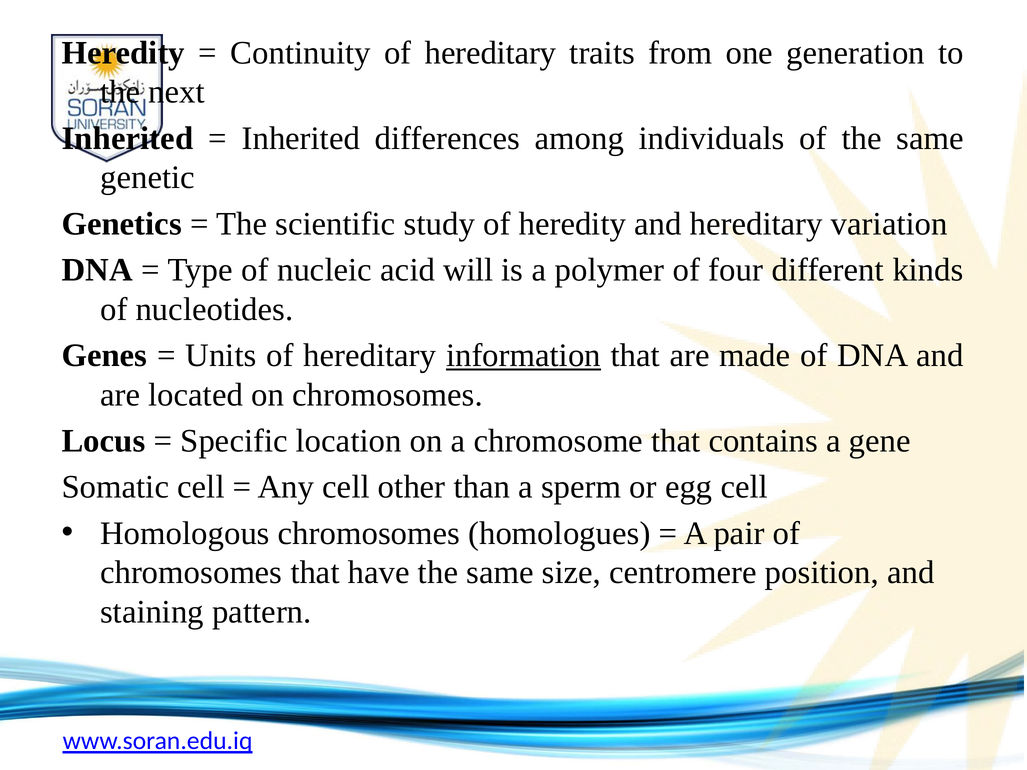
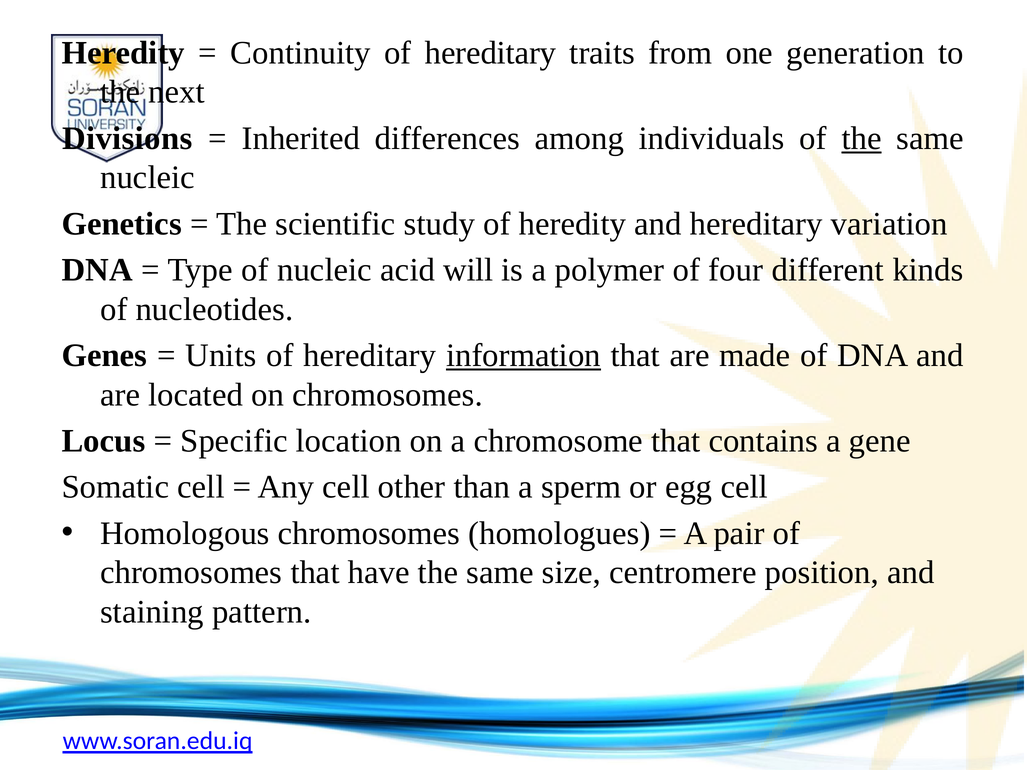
Inherited at (127, 138): Inherited -> Divisions
the at (862, 138) underline: none -> present
genetic at (147, 178): genetic -> nucleic
